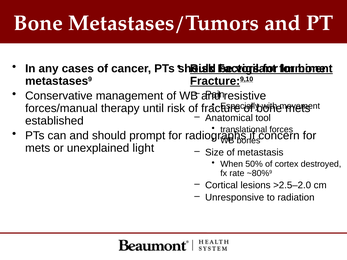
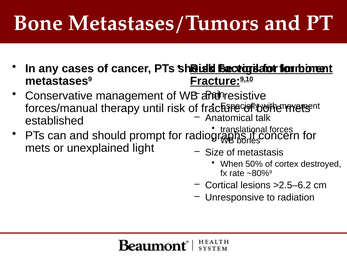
tool: tool -> talk
>2.5–2.0: >2.5–2.0 -> >2.5–6.2
